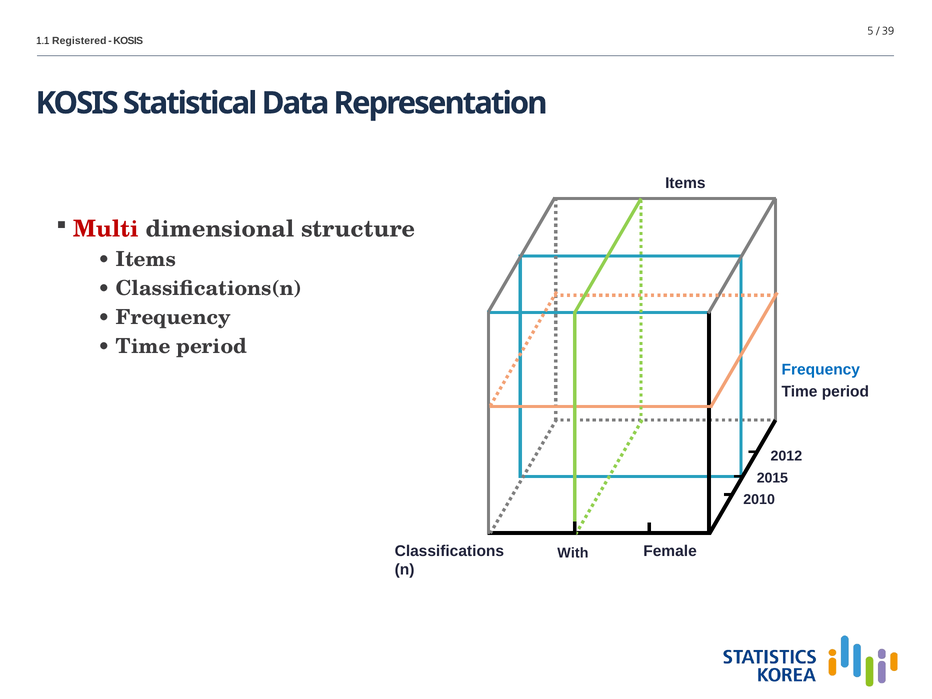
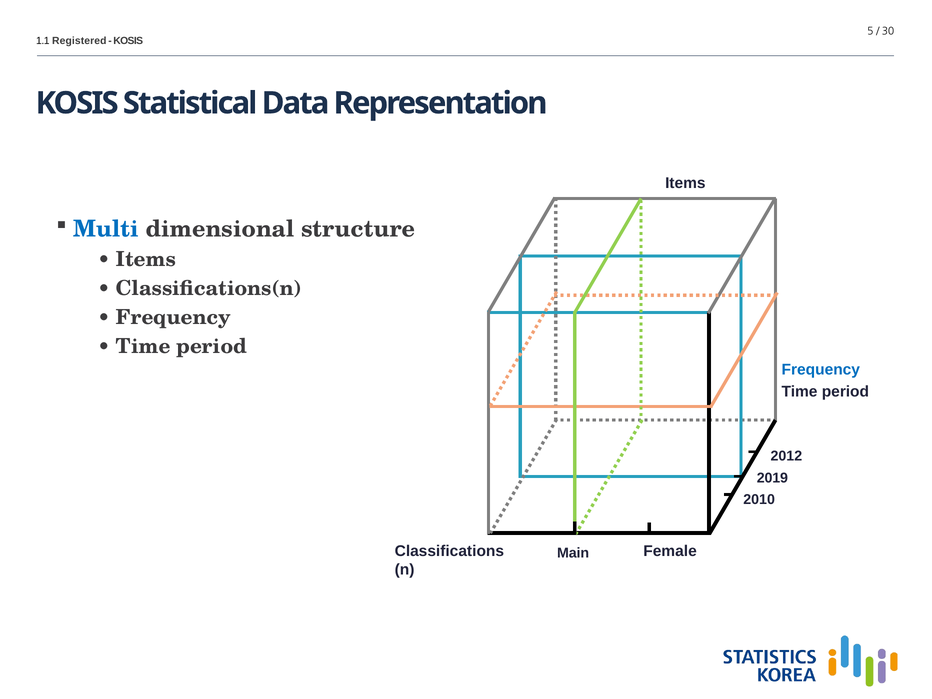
39: 39 -> 30
Multi colour: red -> blue
2015: 2015 -> 2019
With: With -> Main
